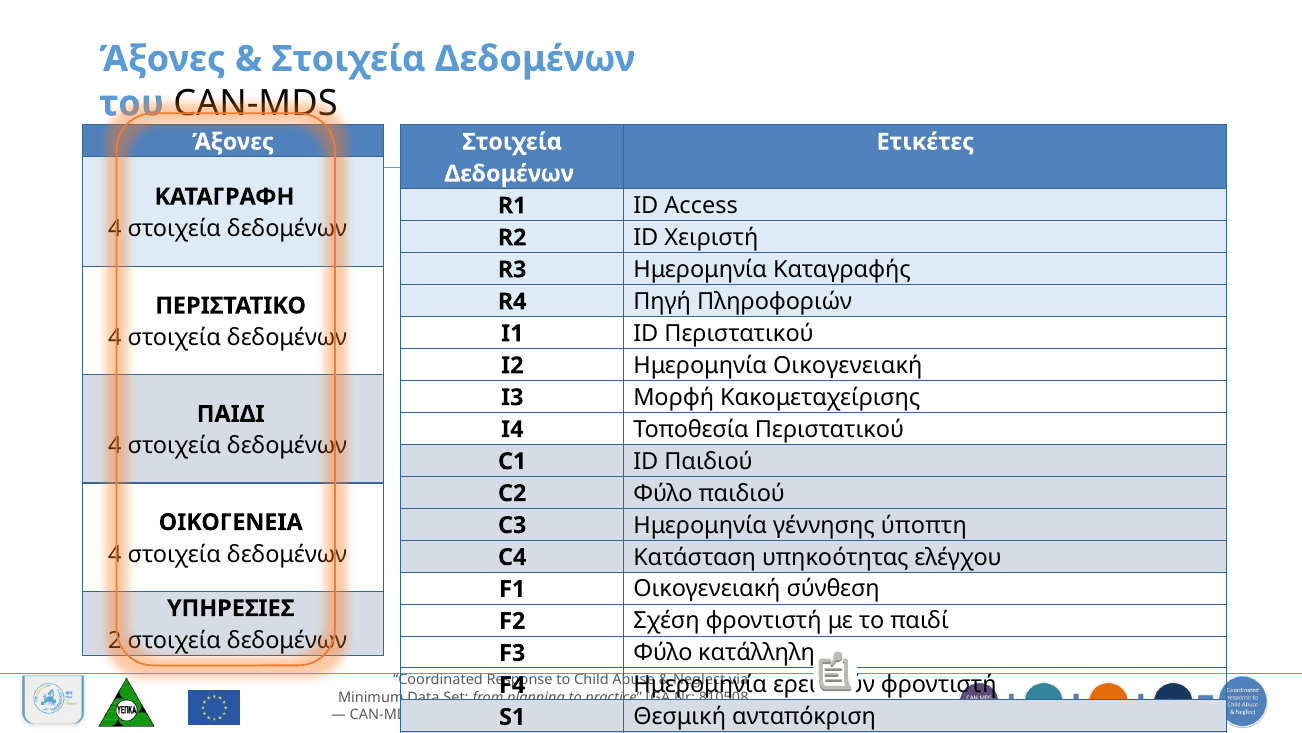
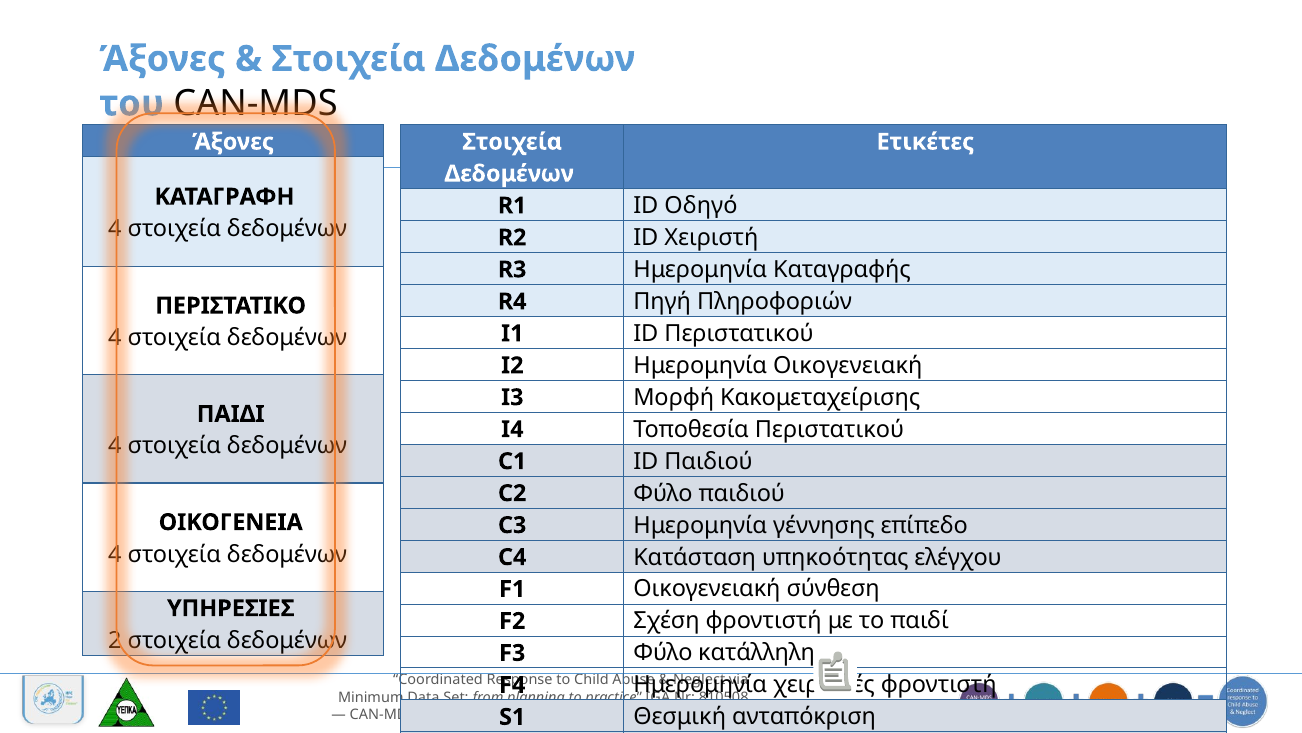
Access: Access -> Οδηγό
ύποπτη: ύποπτη -> επίπεδο
ερευνούν: ερευνούν -> χειριστές
